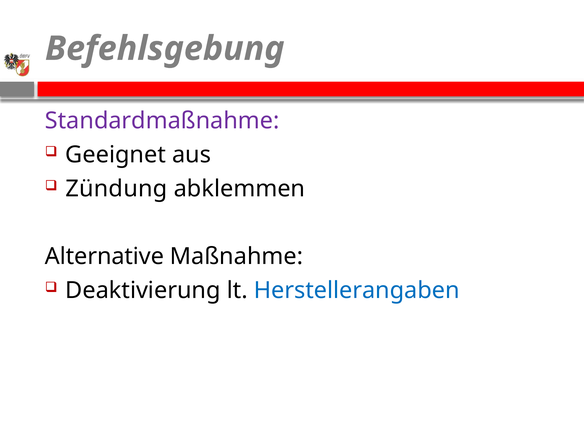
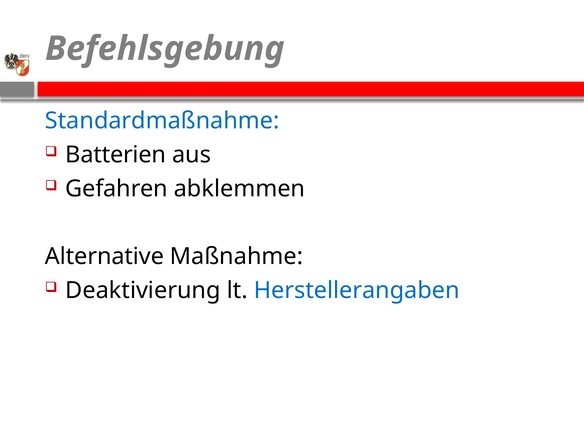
Standardmaßnahme colour: purple -> blue
Geeignet: Geeignet -> Batterien
Zündung: Zündung -> Gefahren
